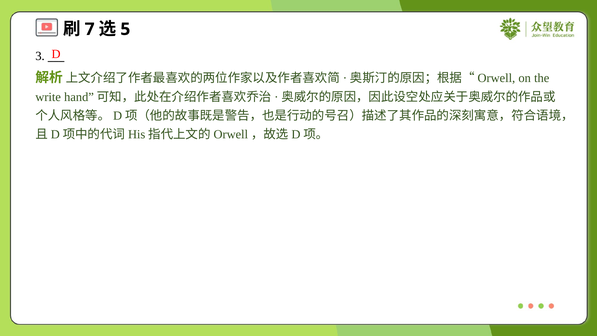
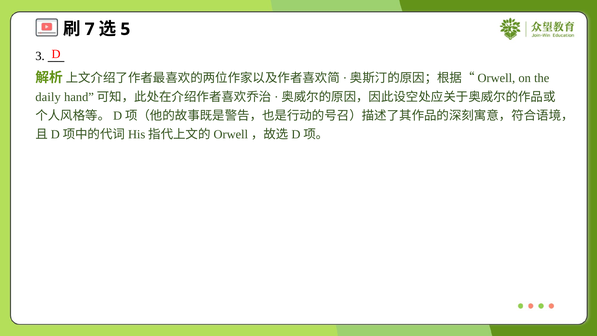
write: write -> daily
